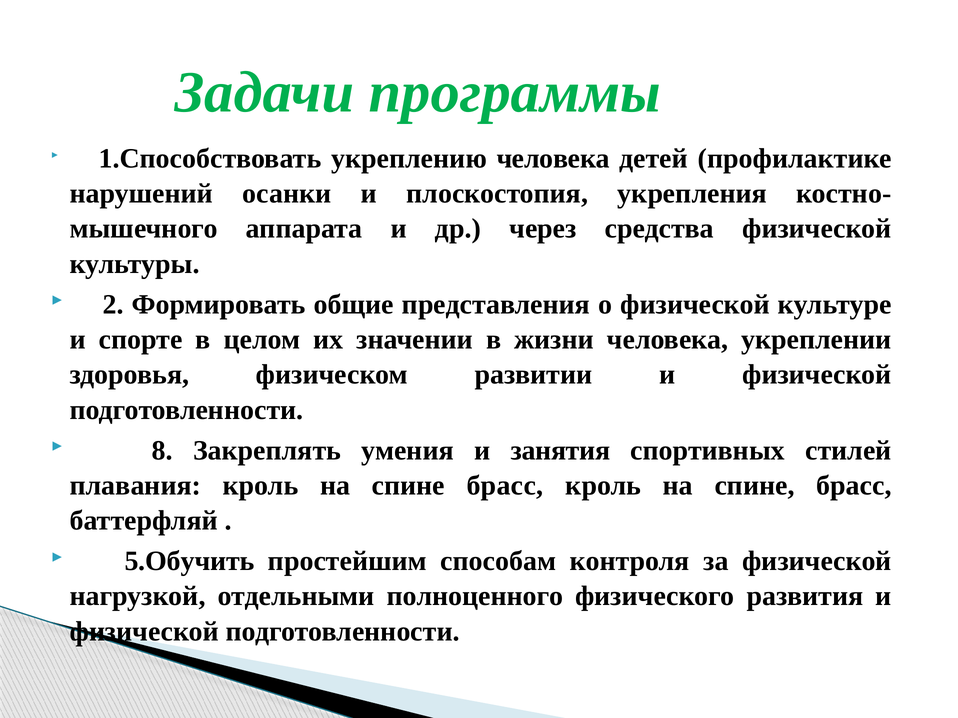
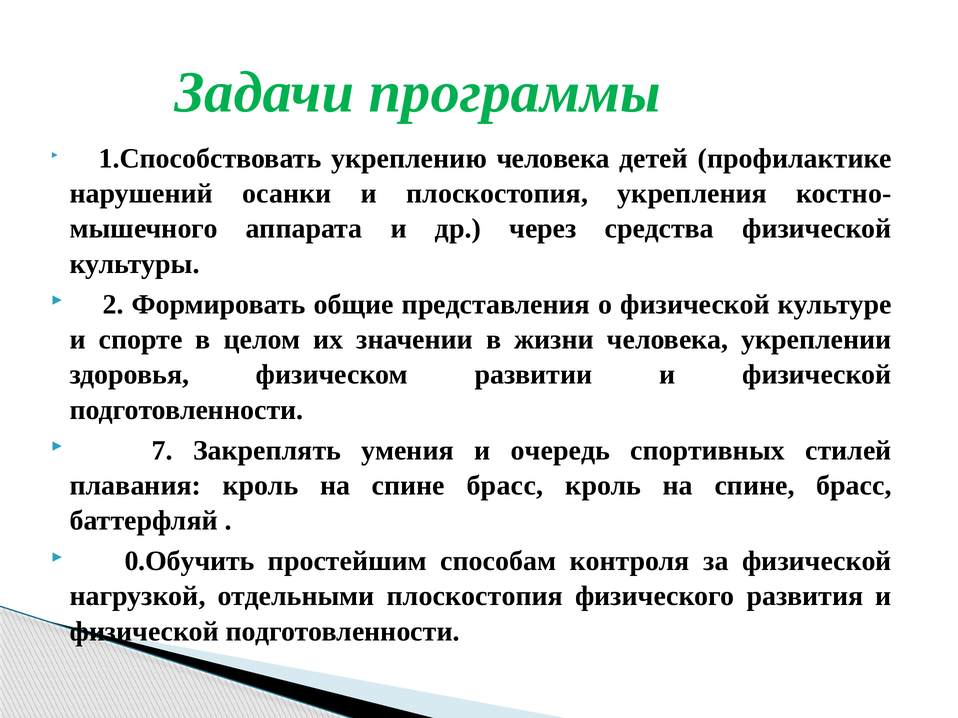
8: 8 -> 7
занятия: занятия -> очередь
5.Обучить: 5.Обучить -> 0.Обучить
отдельными полноценного: полноценного -> плоскостопия
